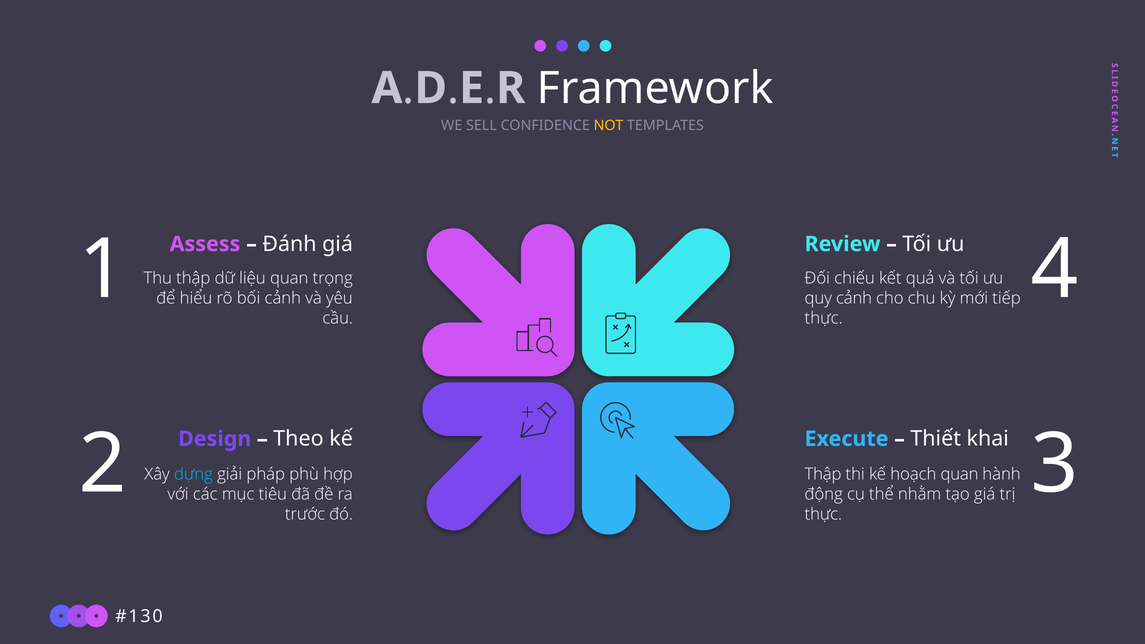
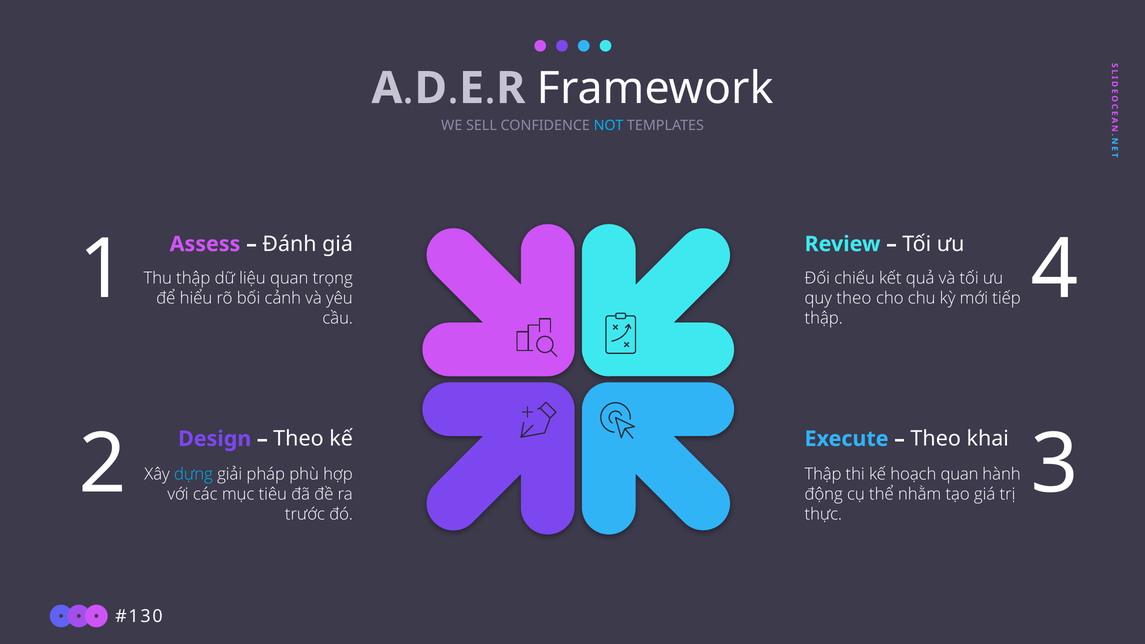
NOT colour: yellow -> light blue
quy cảnh: cảnh -> theo
thực at (824, 318): thực -> thập
Thiết at (936, 439): Thiết -> Theo
